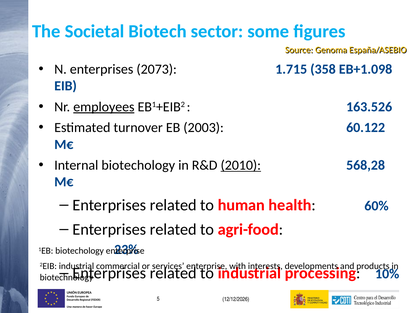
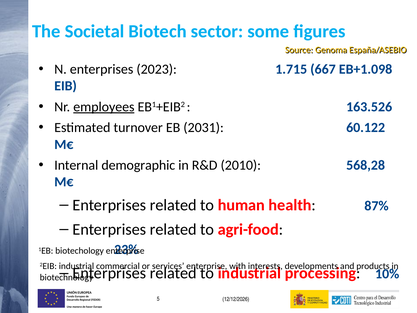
2073: 2073 -> 2023
358: 358 -> 667
2003: 2003 -> 2031
Internal biotechology: biotechology -> demographic
2010 underline: present -> none
60%: 60% -> 87%
